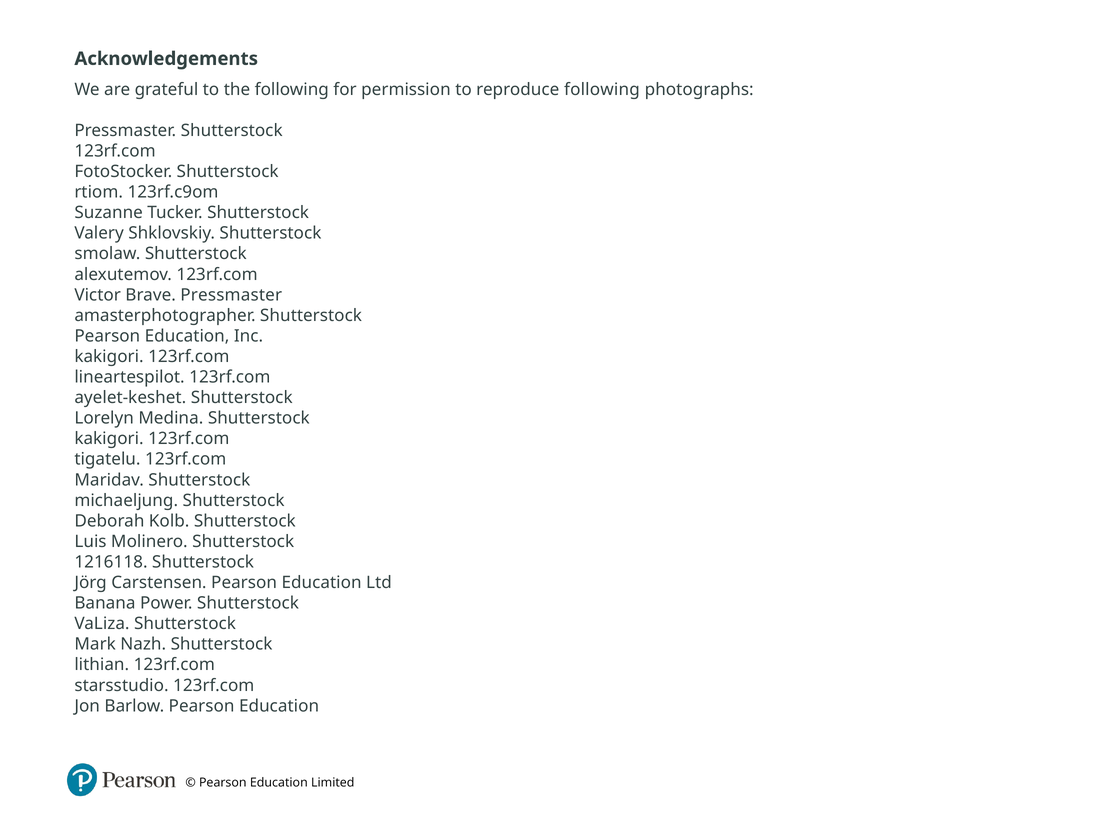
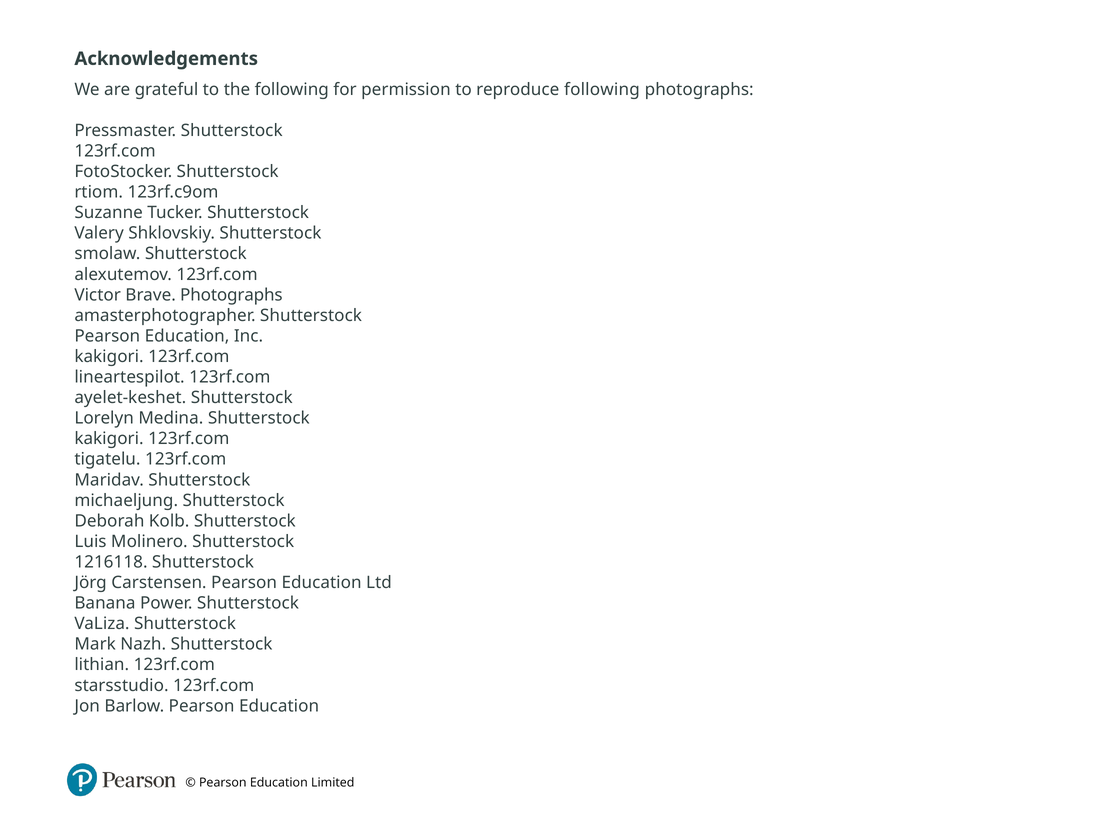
Brave Pressmaster: Pressmaster -> Photographs
